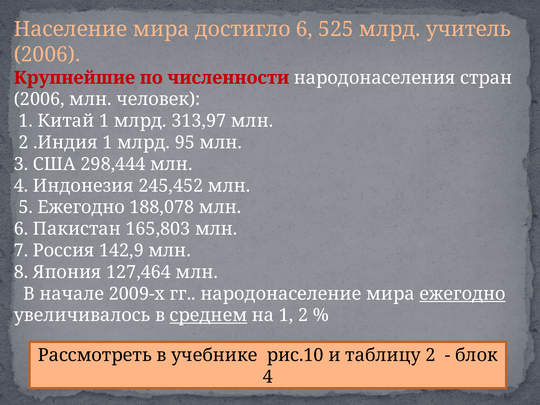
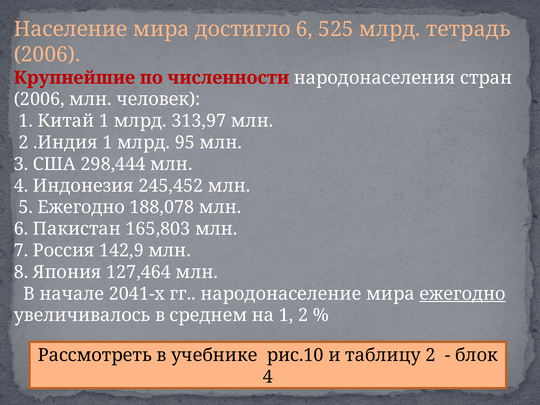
учитель: учитель -> тетрадь
2009-х: 2009-х -> 2041-х
среднем underline: present -> none
